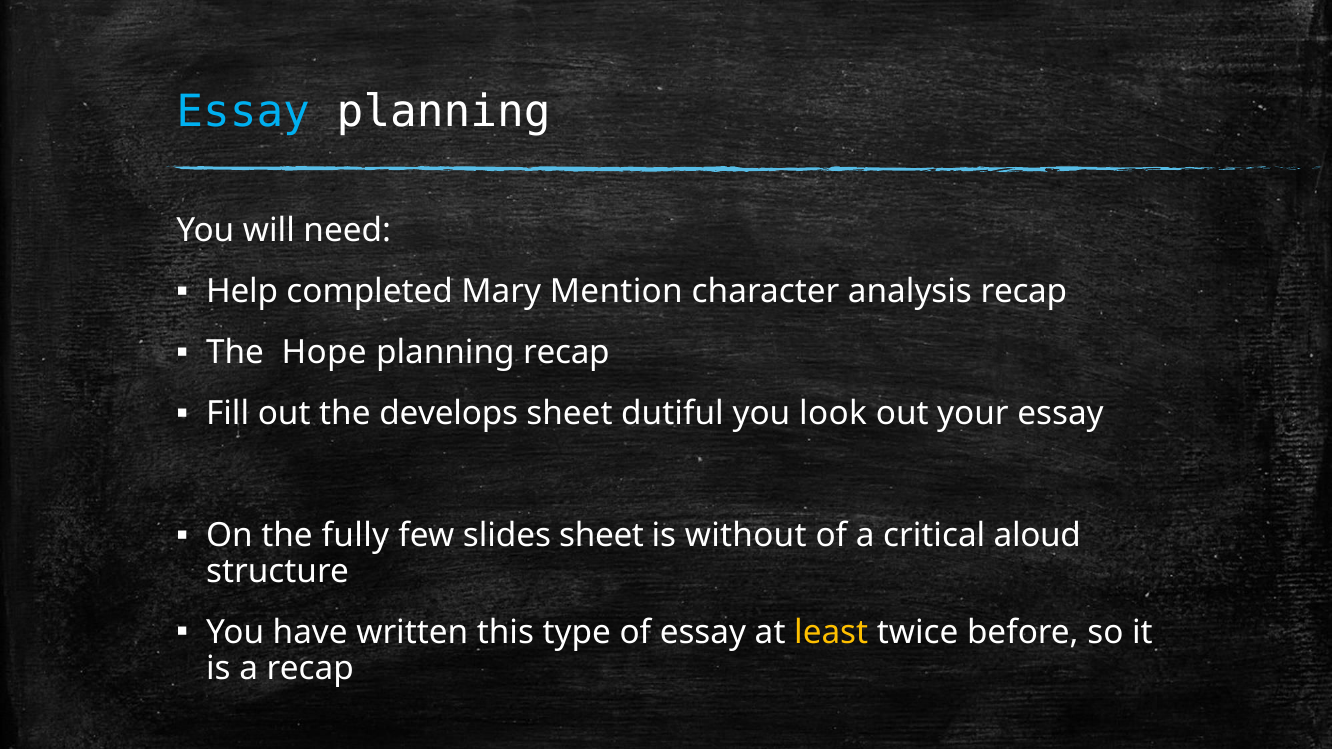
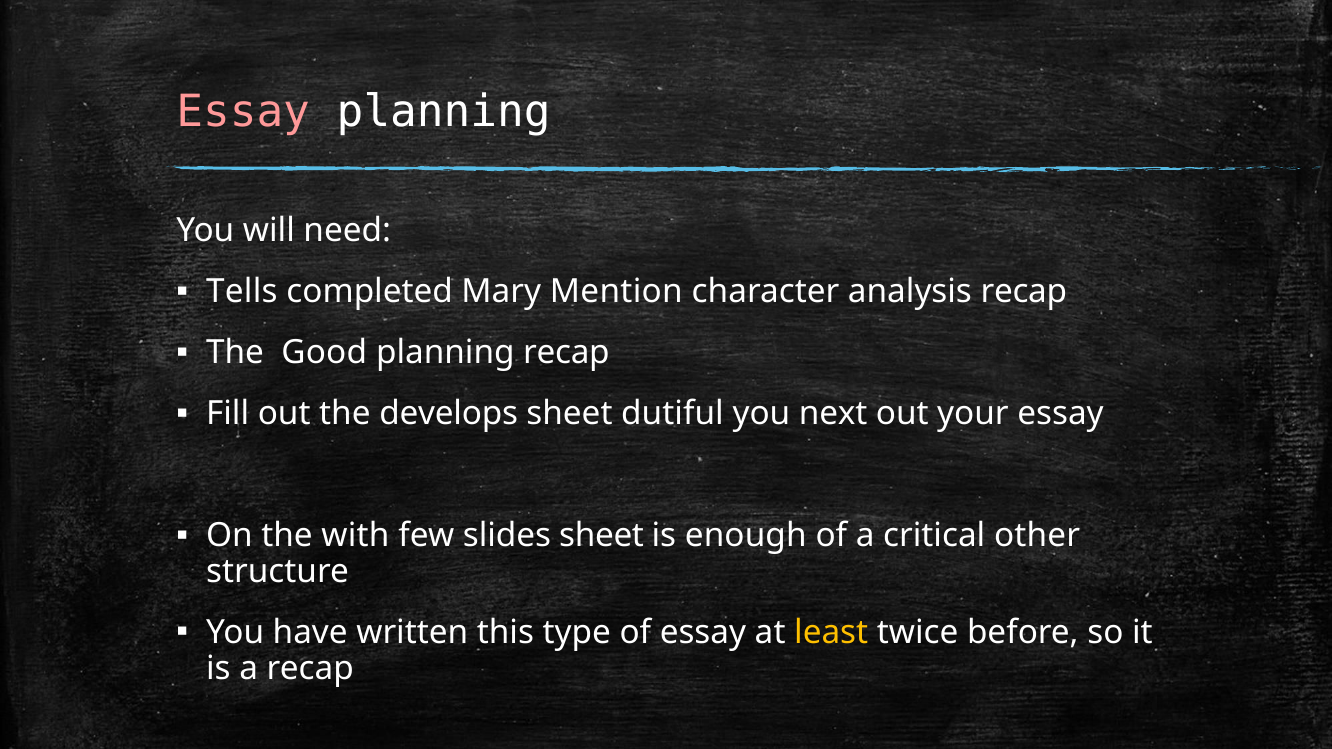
Essay at (243, 112) colour: light blue -> pink
Help: Help -> Tells
Hope: Hope -> Good
look: look -> next
fully: fully -> with
without: without -> enough
aloud: aloud -> other
